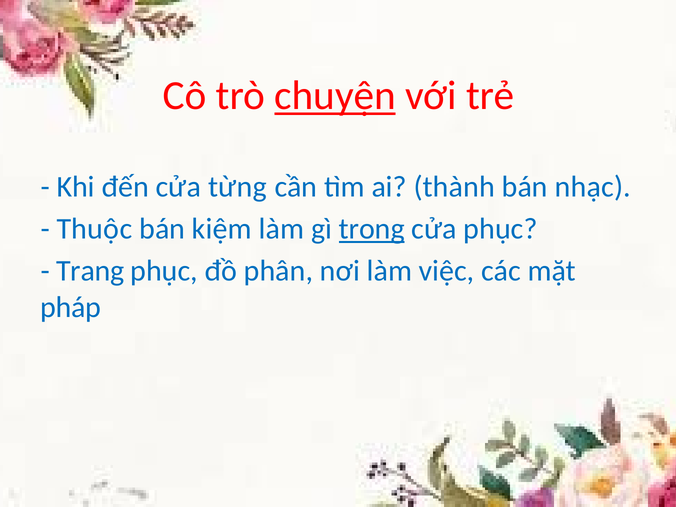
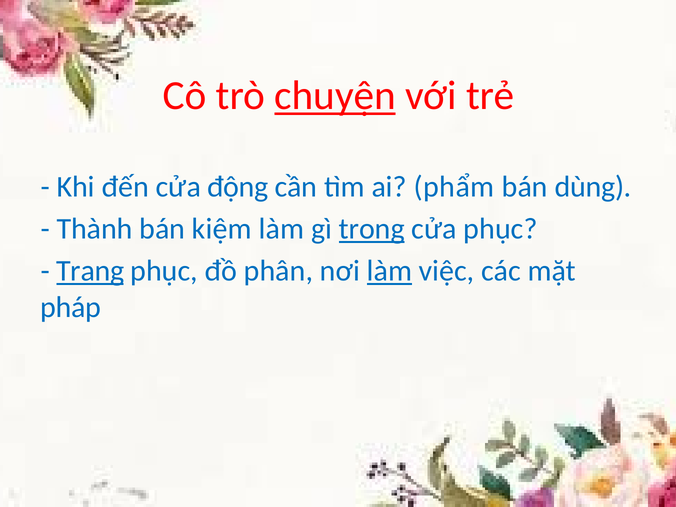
từng: từng -> động
thành: thành -> phẩm
nhạc: nhạc -> dùng
Thuộc: Thuộc -> Thành
Trang underline: none -> present
làm at (389, 271) underline: none -> present
